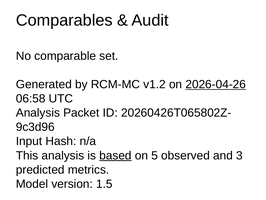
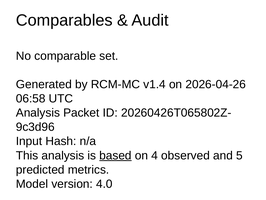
v1.2: v1.2 -> v1.4
2026-04-26 underline: present -> none
5: 5 -> 4
3: 3 -> 5
1.5: 1.5 -> 4.0
